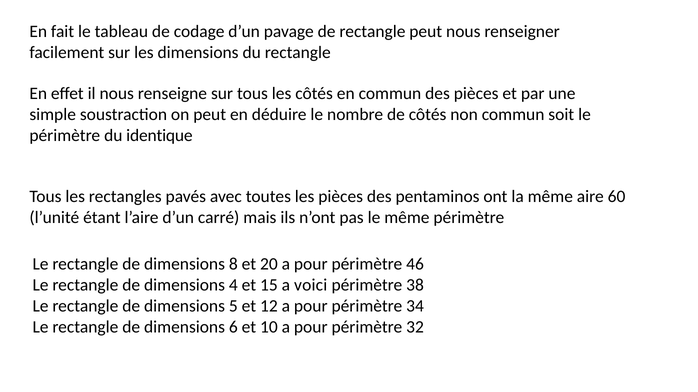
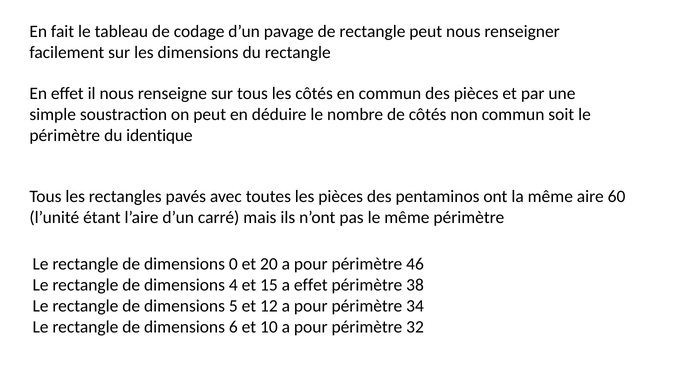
8: 8 -> 0
a voici: voici -> effet
